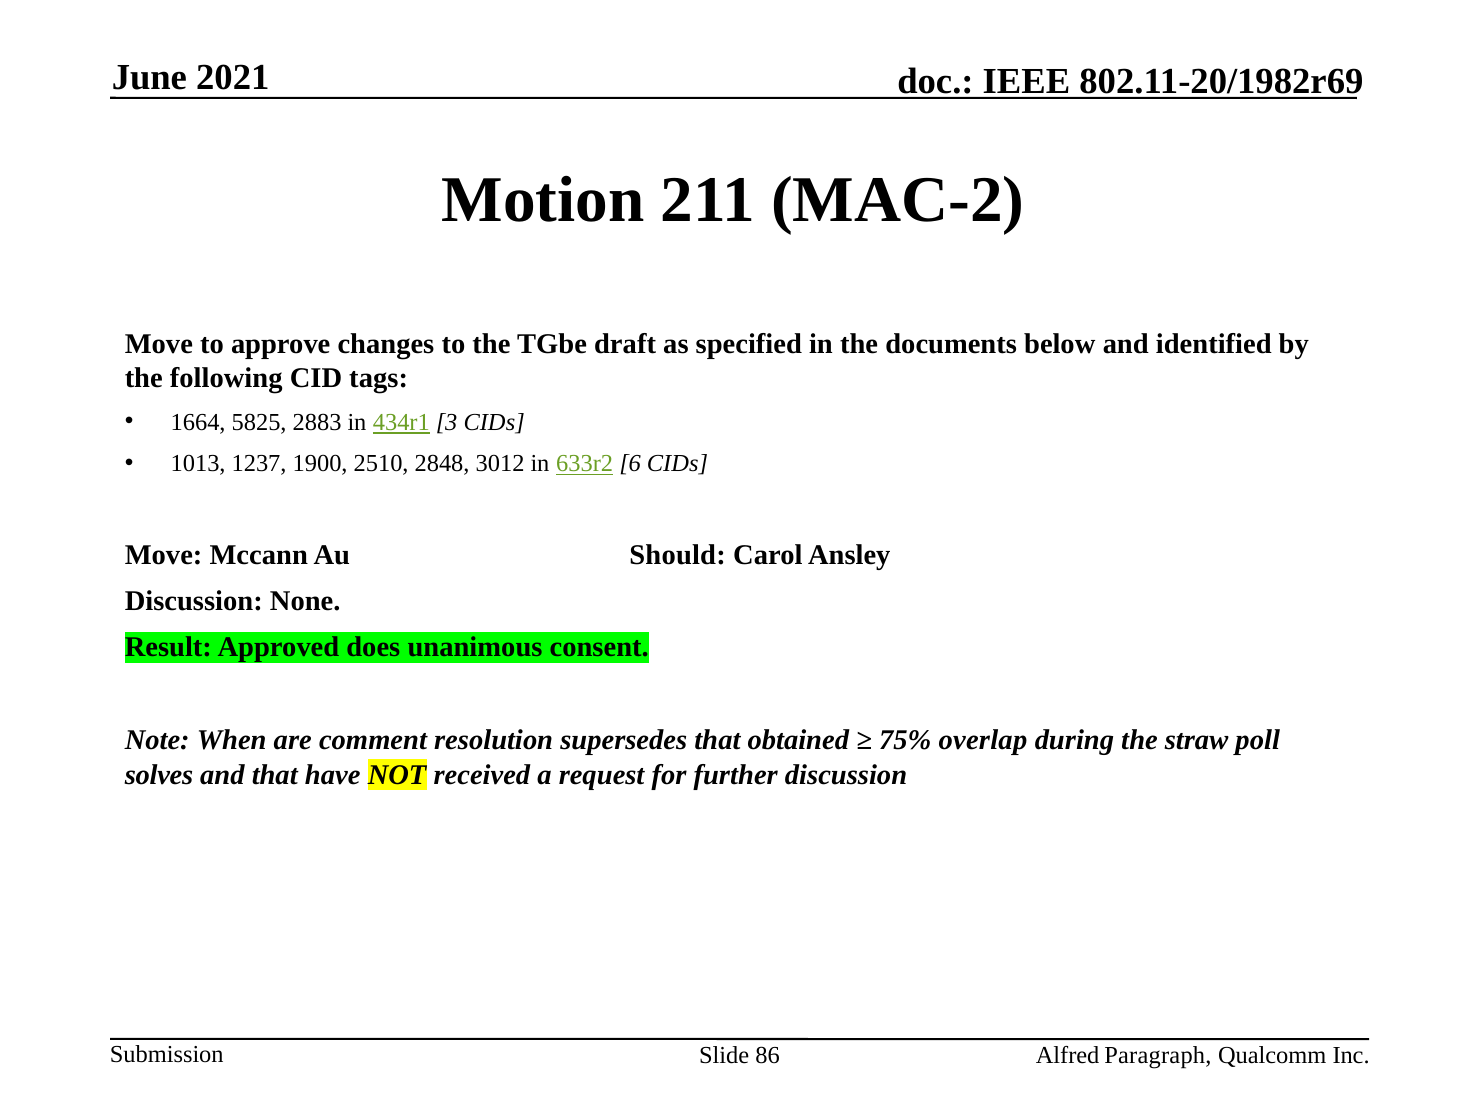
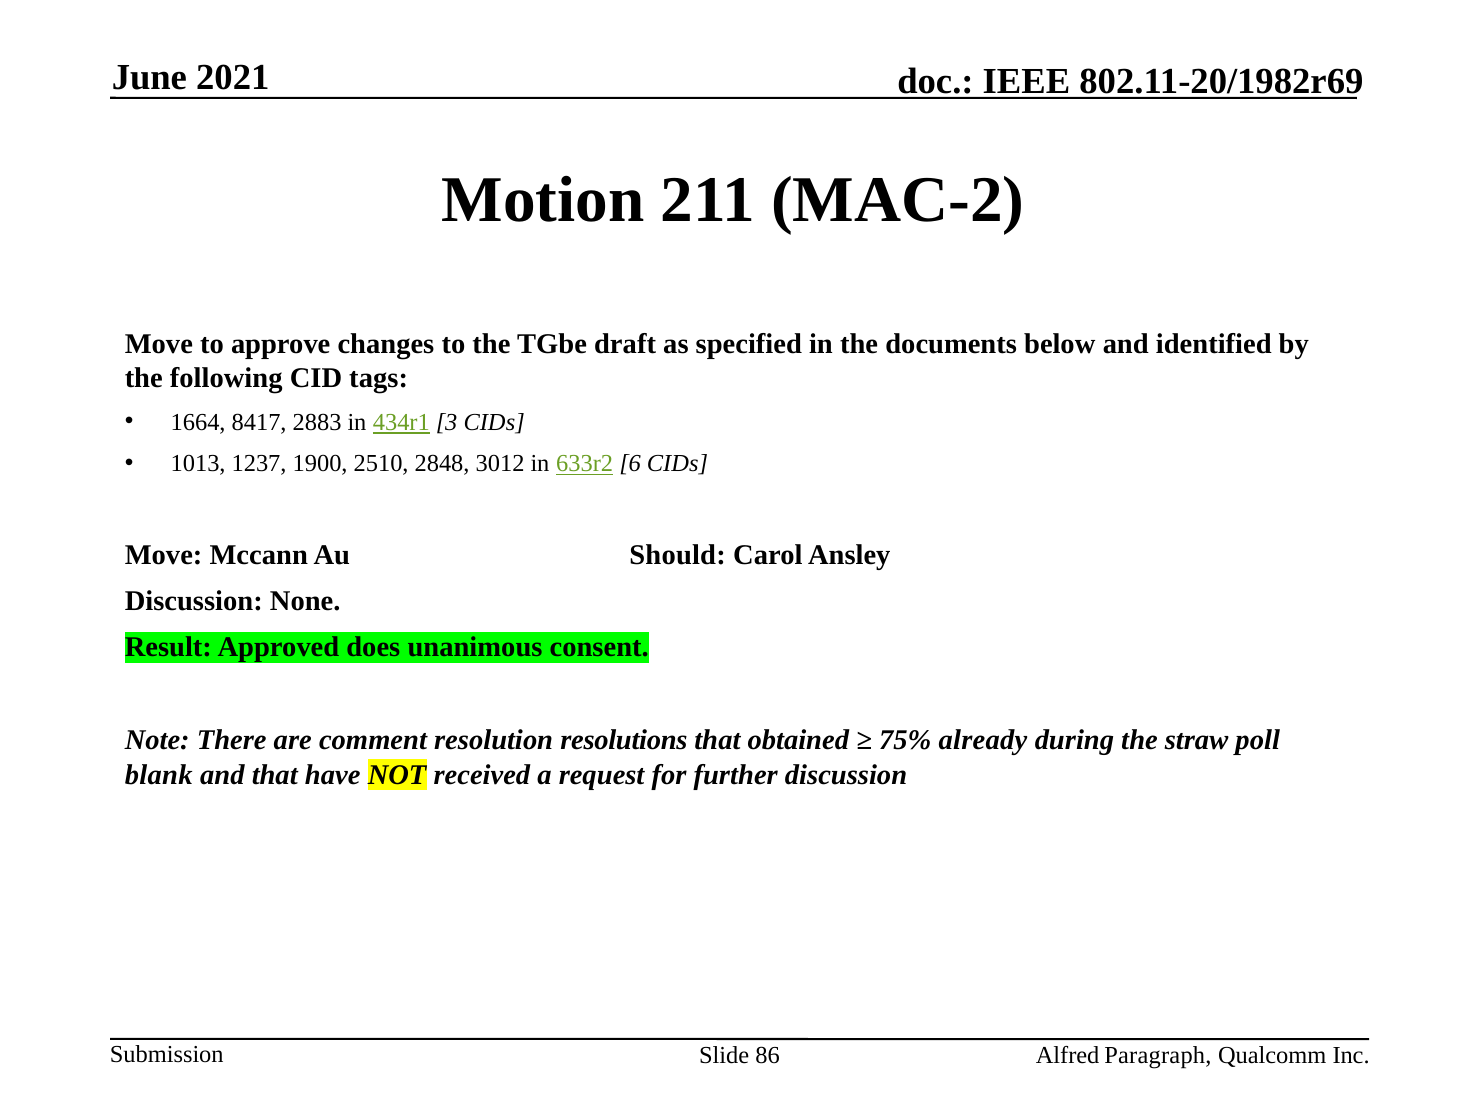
5825: 5825 -> 8417
When: When -> There
supersedes: supersedes -> resolutions
overlap: overlap -> already
solves: solves -> blank
